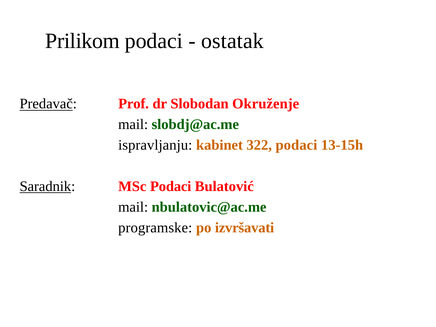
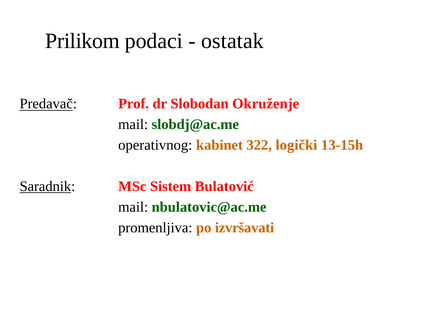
ispravljanju: ispravljanju -> operativnog
322 podaci: podaci -> logički
MSc Podaci: Podaci -> Sistem
programske: programske -> promenljiva
